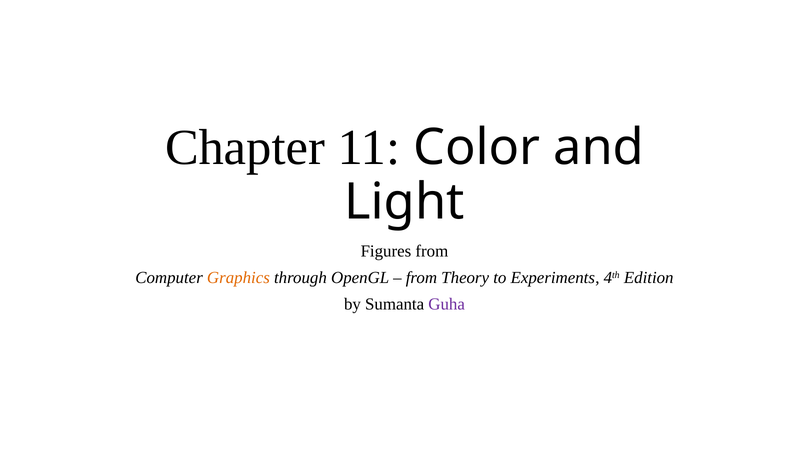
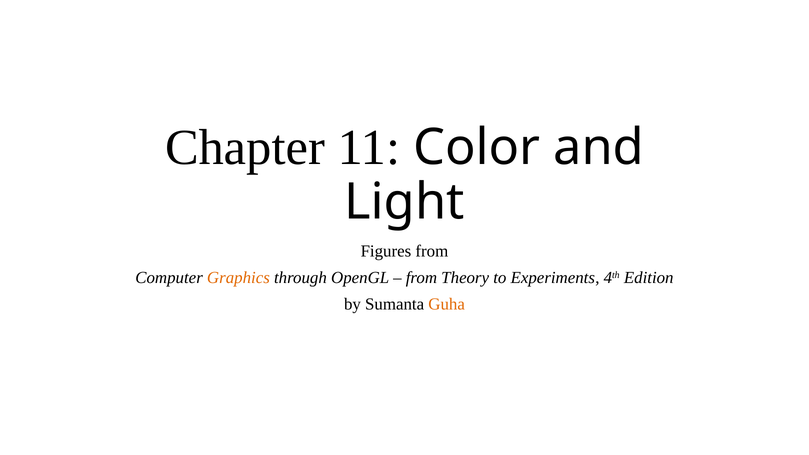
Guha colour: purple -> orange
